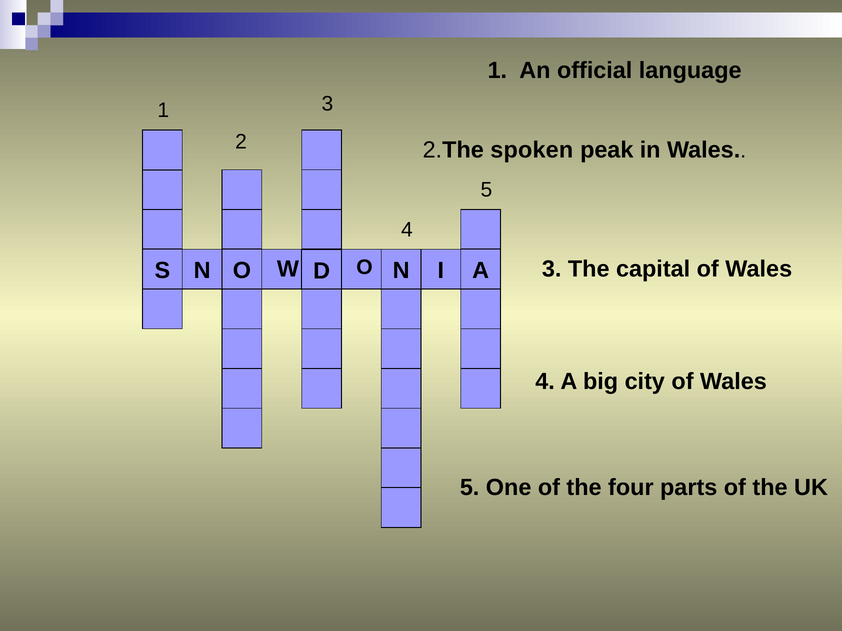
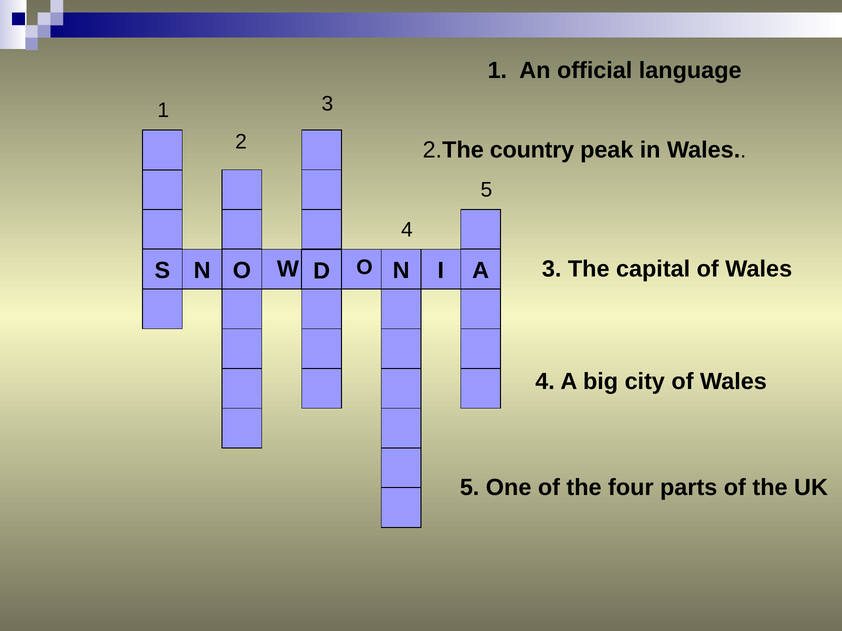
spoken: spoken -> country
